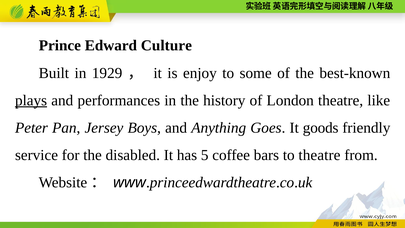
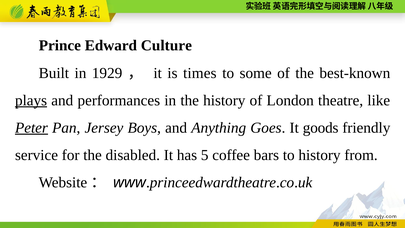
enjoy: enjoy -> times
Peter underline: none -> present
to theatre: theatre -> history
